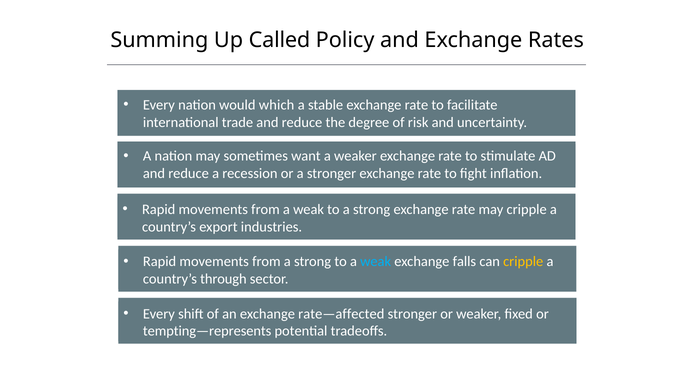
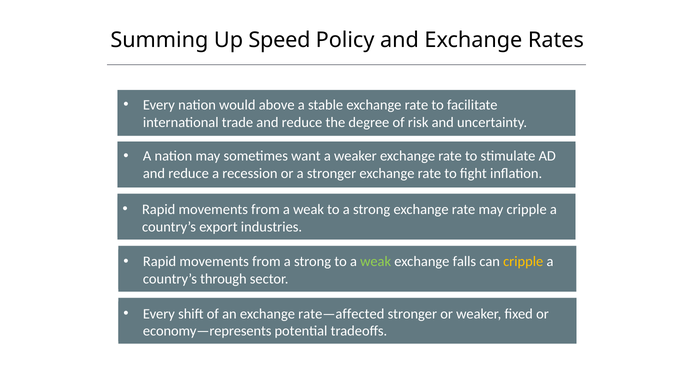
Called: Called -> Speed
which: which -> above
weak at (376, 262) colour: light blue -> light green
tempting—represents: tempting—represents -> economy—represents
